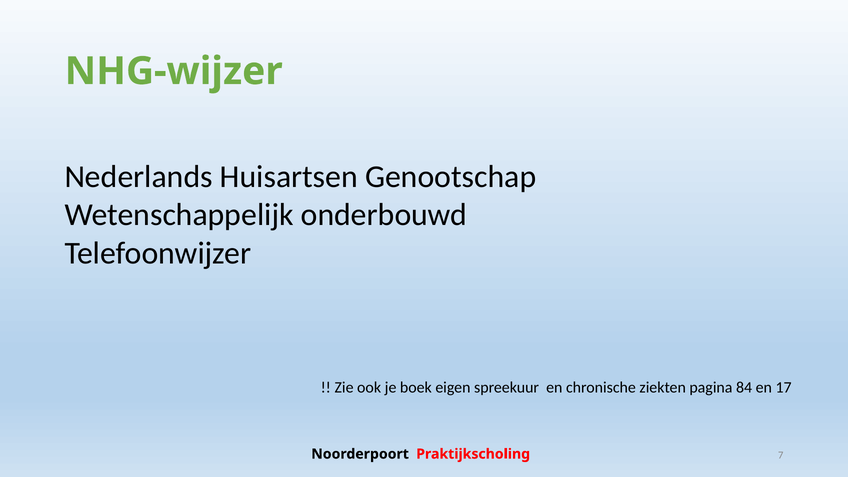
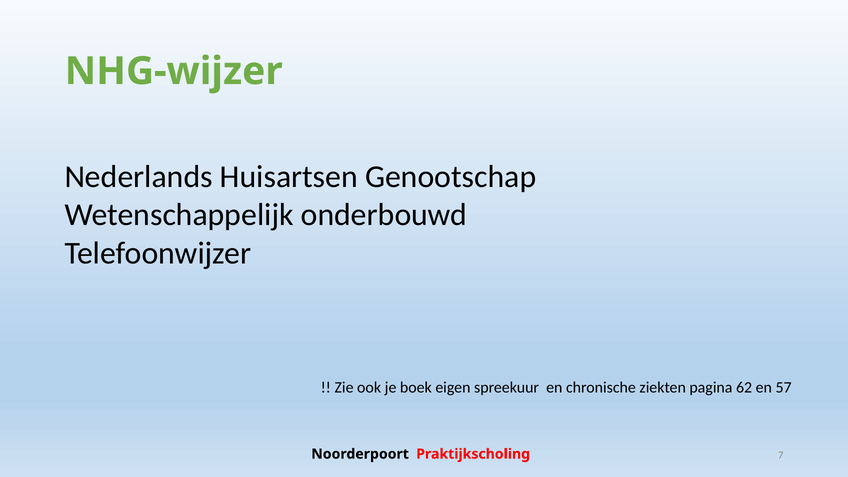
84: 84 -> 62
17: 17 -> 57
